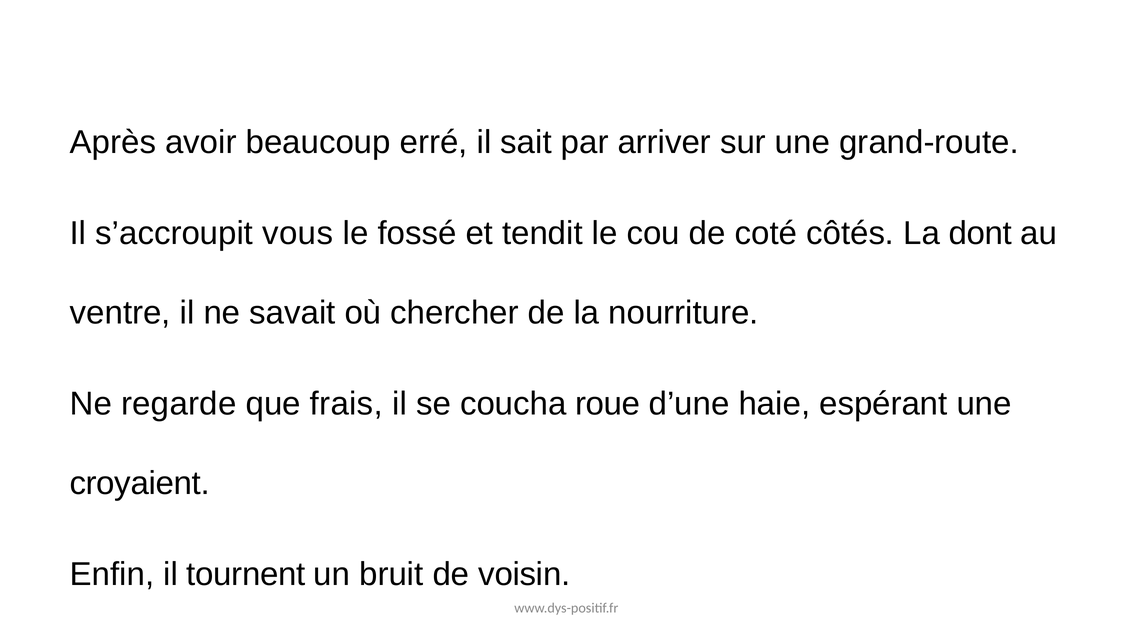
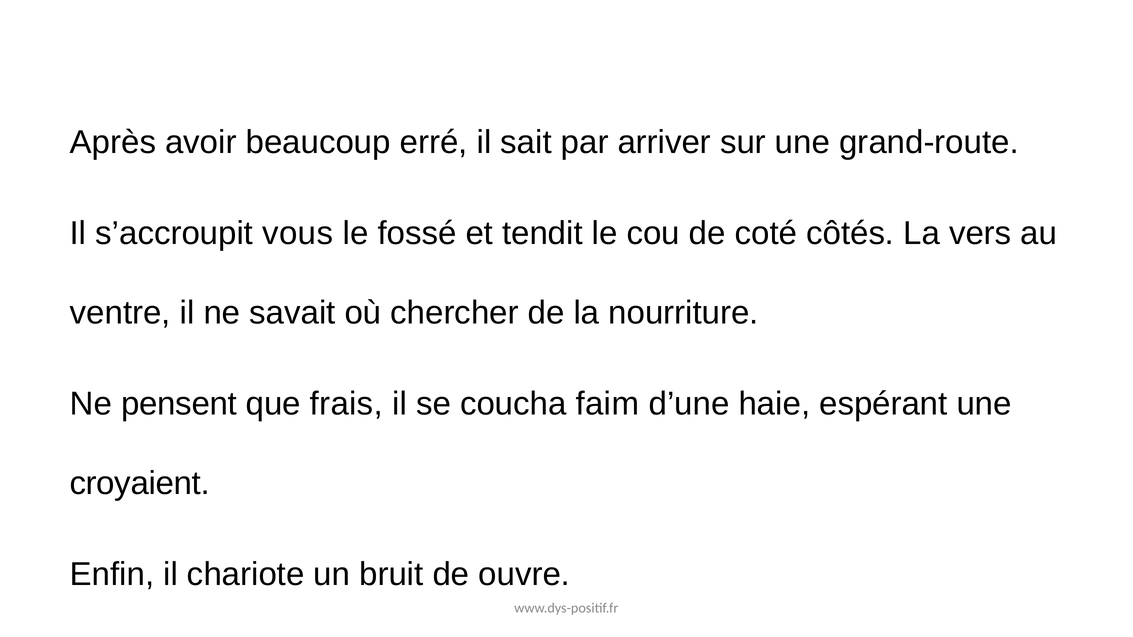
dont: dont -> vers
regarde: regarde -> pensent
roue: roue -> faim
tournent: tournent -> chariote
voisin: voisin -> ouvre
